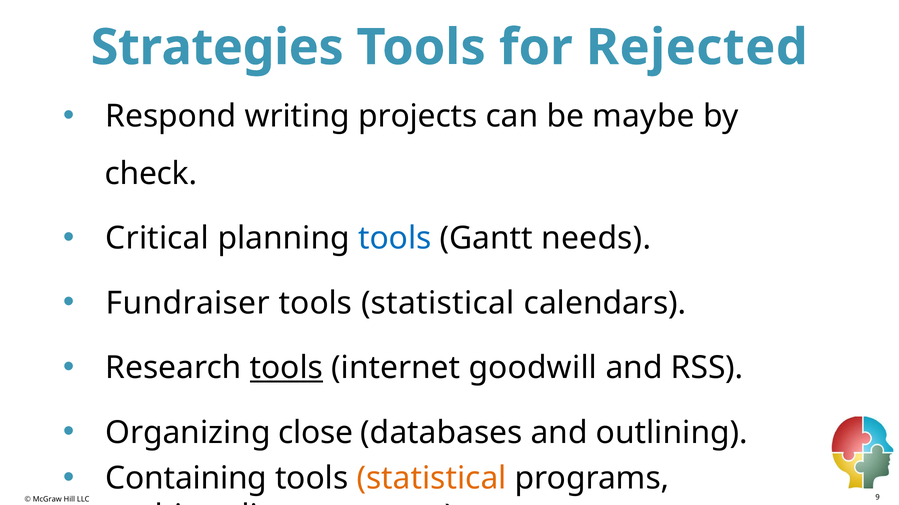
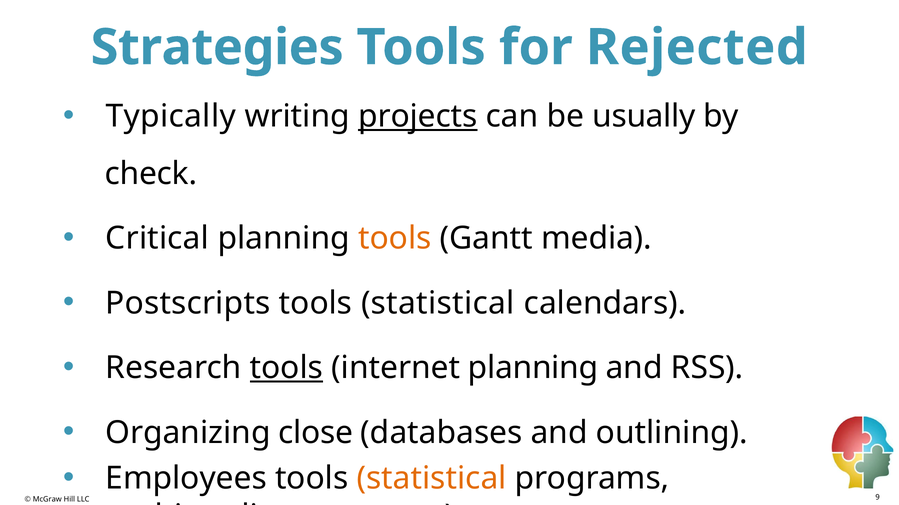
Respond: Respond -> Typically
projects underline: none -> present
maybe: maybe -> usually
tools at (395, 239) colour: blue -> orange
needs: needs -> media
Fundraiser: Fundraiser -> Postscripts
internet goodwill: goodwill -> planning
Containing: Containing -> Employees
